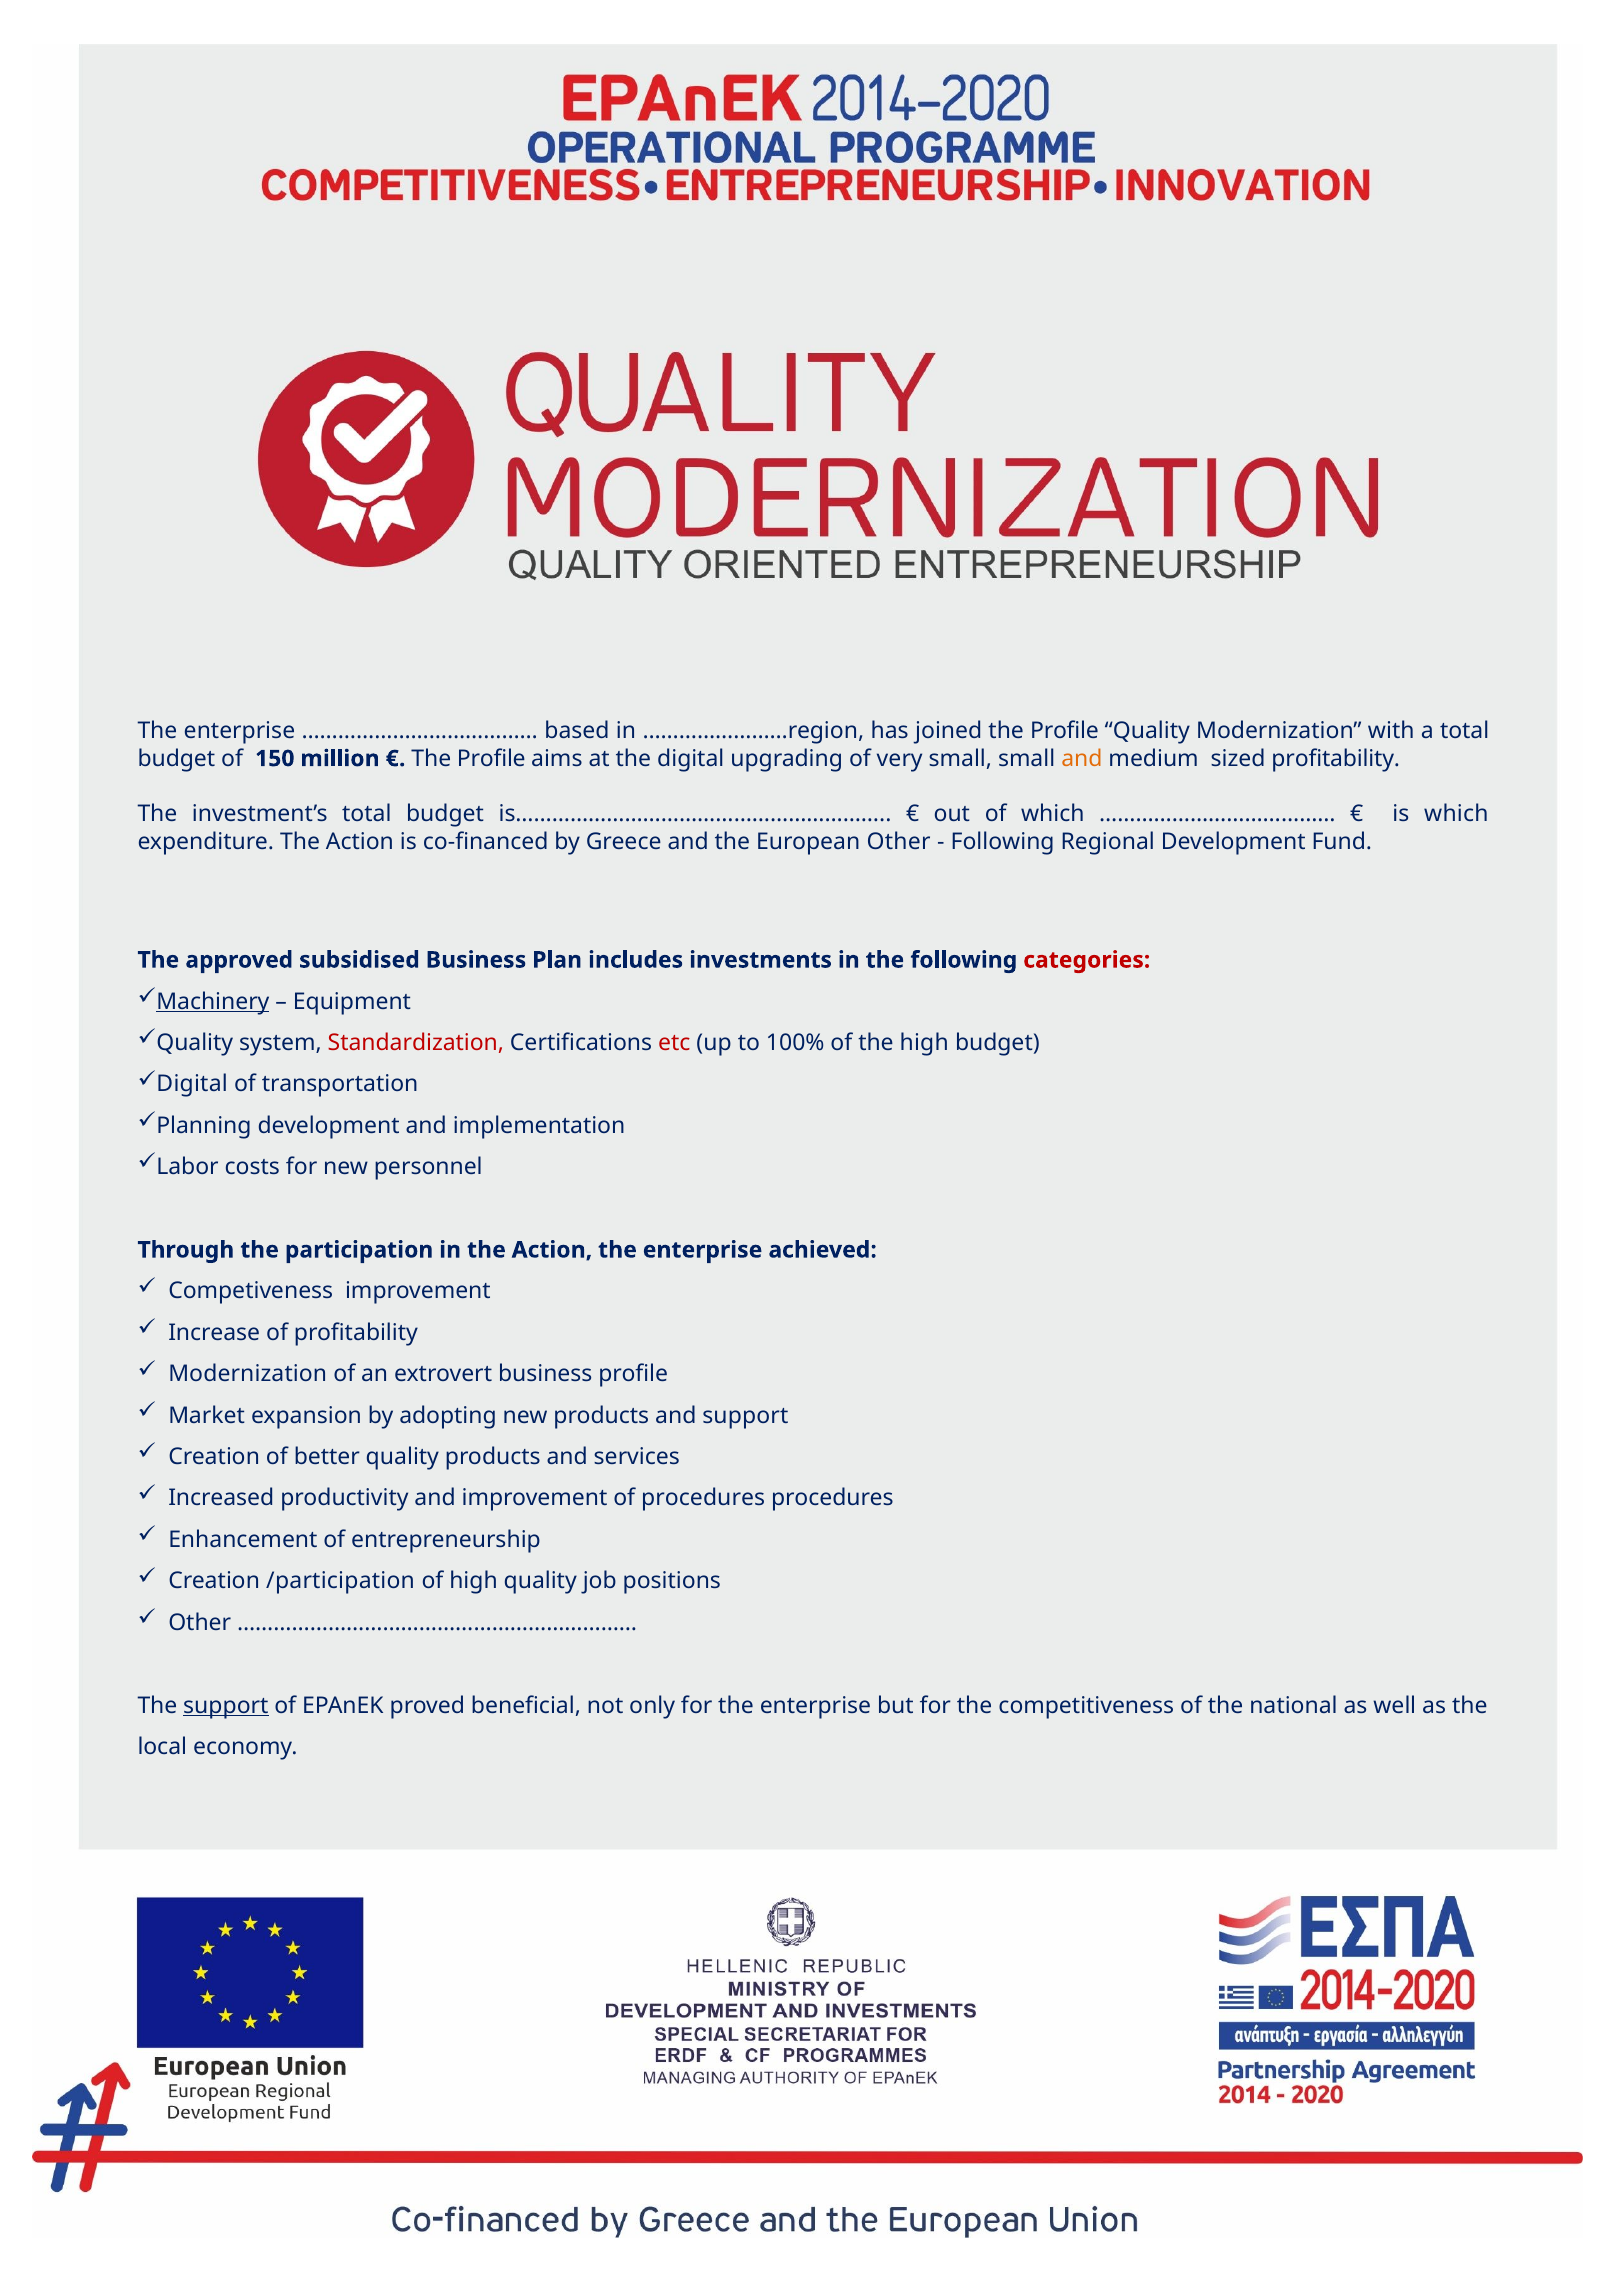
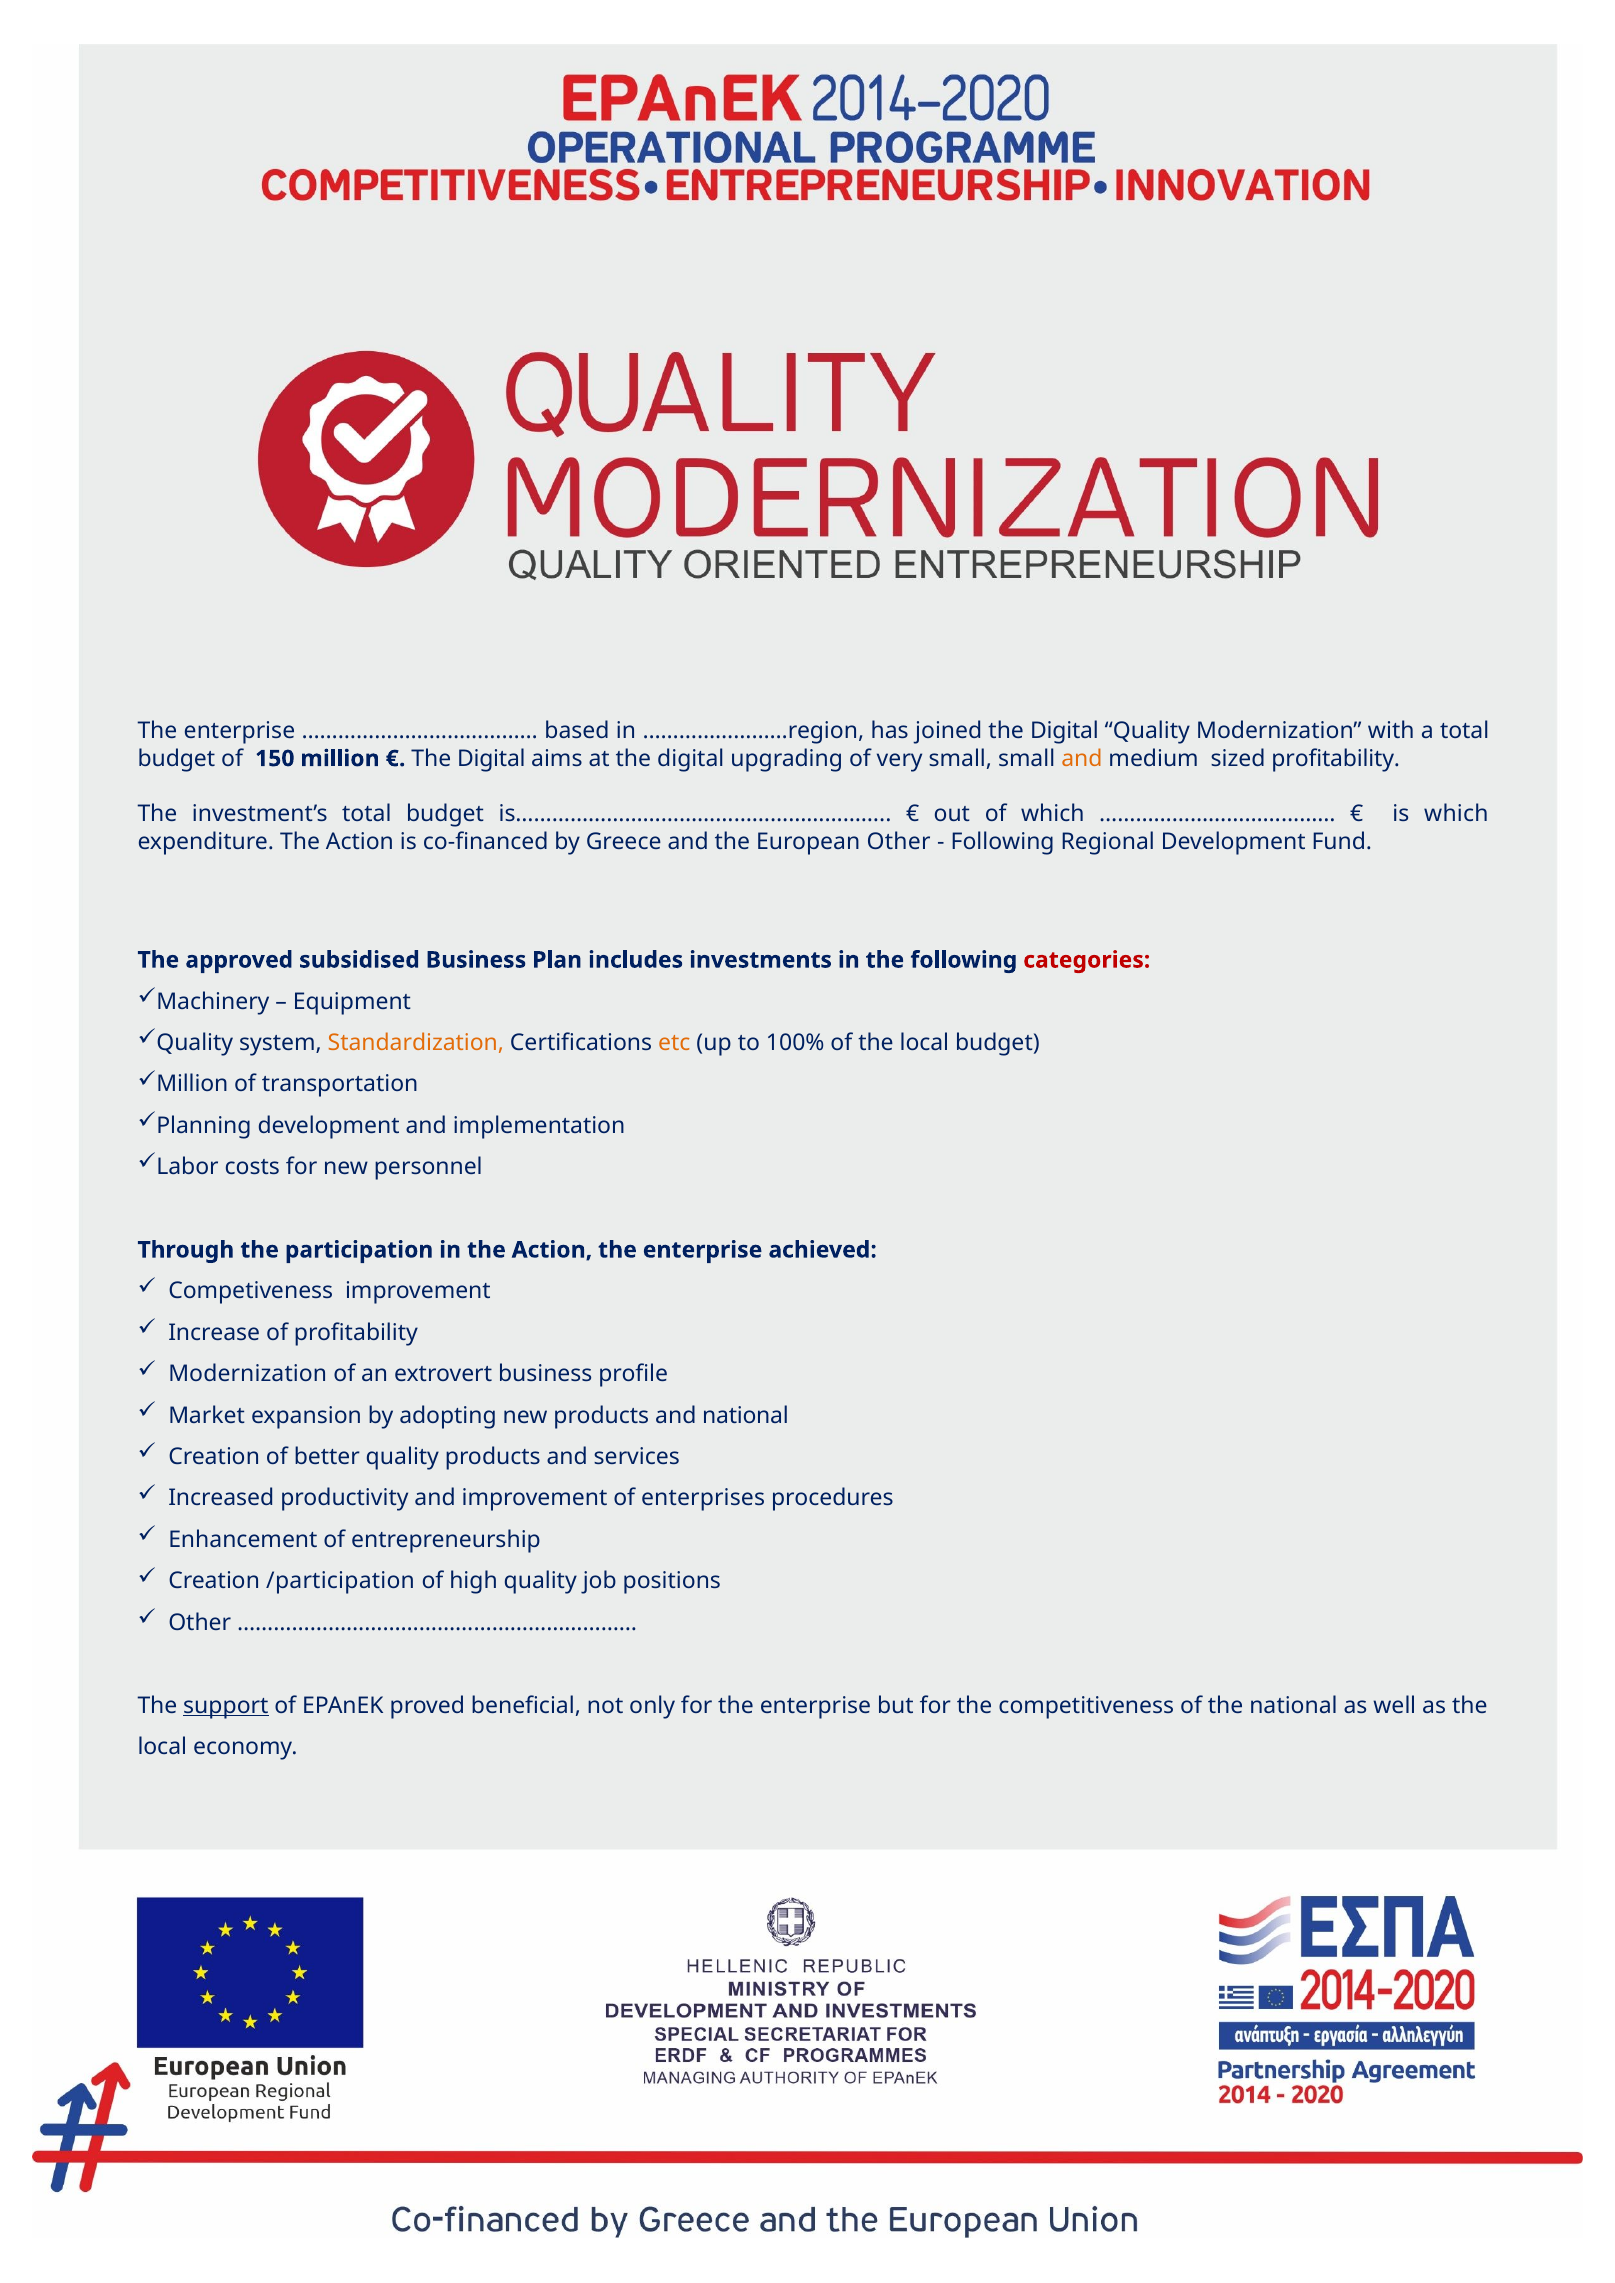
joined the Profile: Profile -> Digital
Profile at (491, 759): Profile -> Digital
Machinery underline: present -> none
Standardization colour: red -> orange
etc colour: red -> orange
of the high: high -> local
Digital at (192, 1085): Digital -> Million
and support: support -> national
of procedures: procedures -> enterprises
